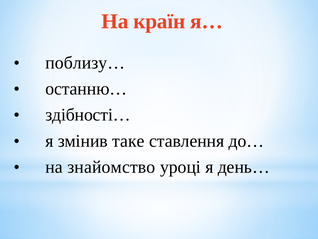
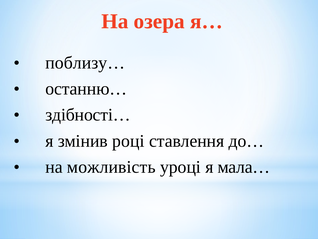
країн: країн -> озера
таке: таке -> році
знайомство: знайомство -> можливість
день…: день… -> мала…
